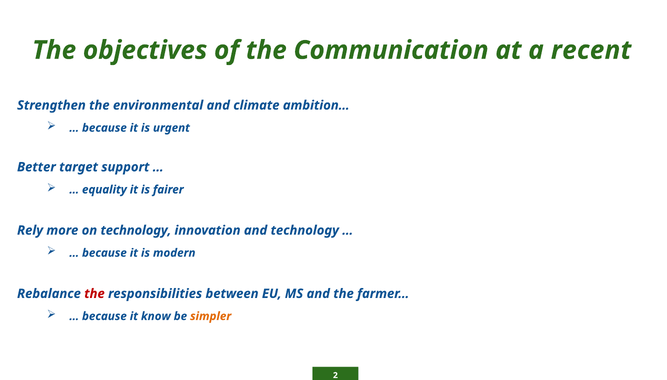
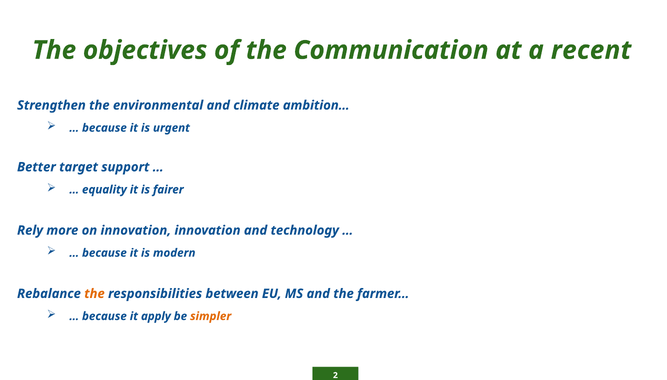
on technology: technology -> innovation
the at (94, 293) colour: red -> orange
know: know -> apply
